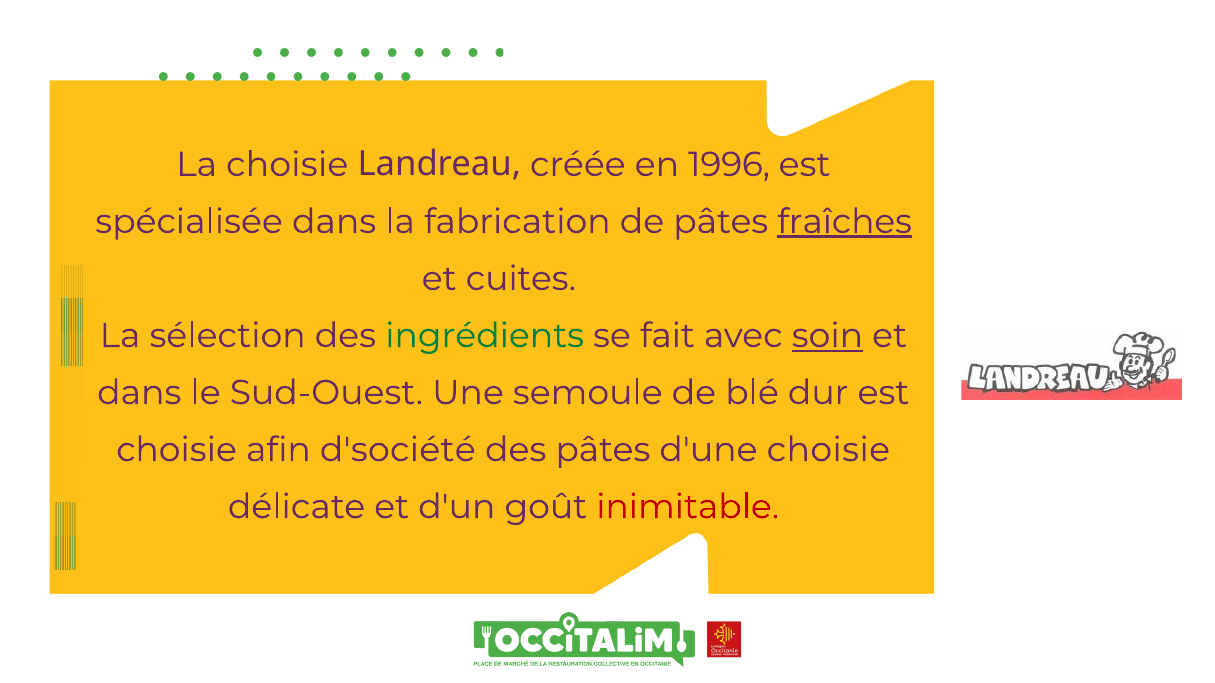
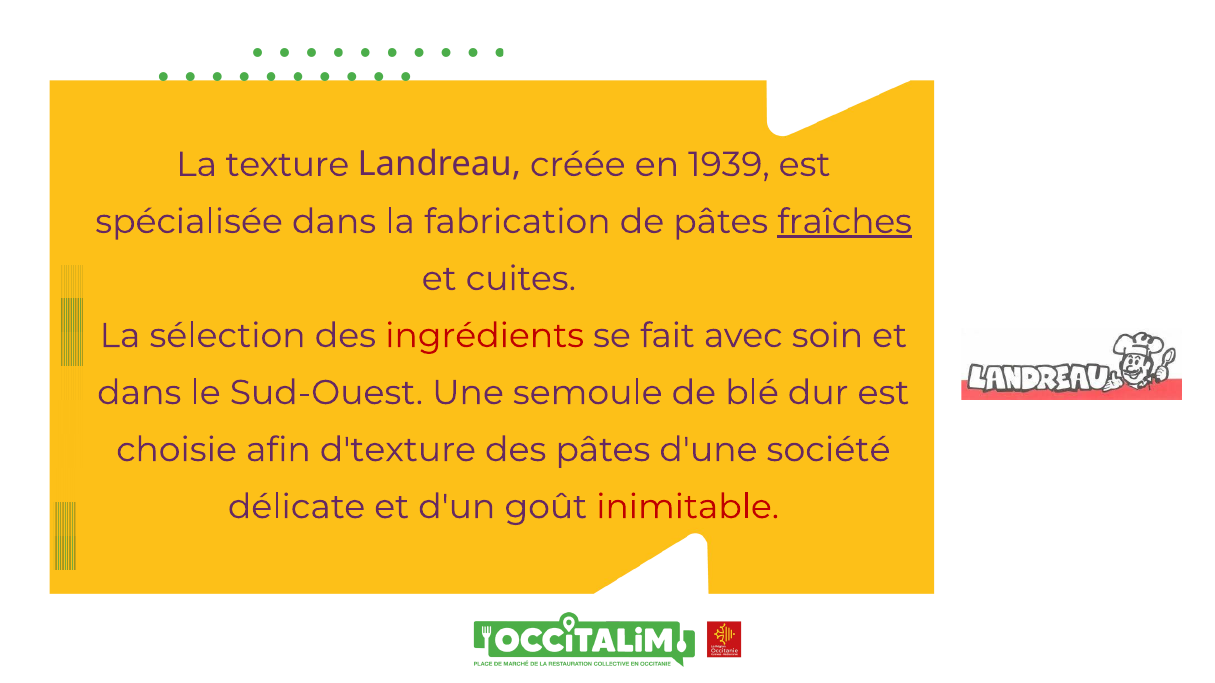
La choisie: choisie -> texture
1996: 1996 -> 1939
ingrédients colour: green -> red
soin underline: present -> none
d'société: d'société -> d'texture
d'une choisie: choisie -> société
